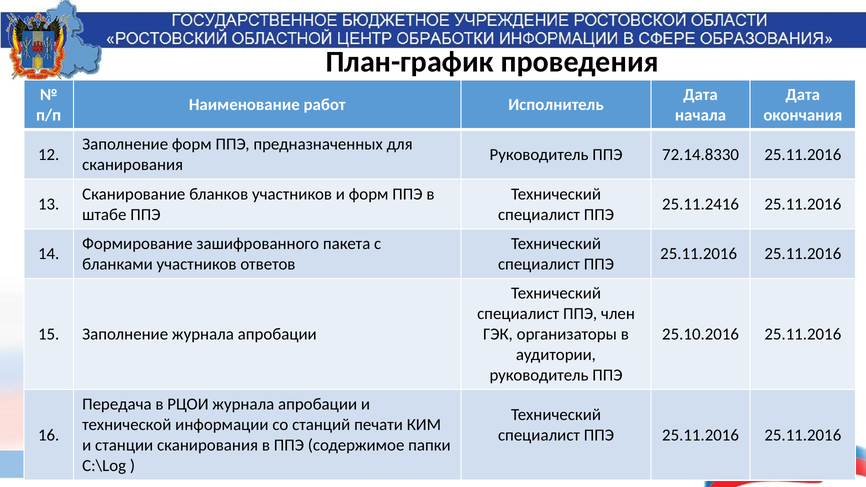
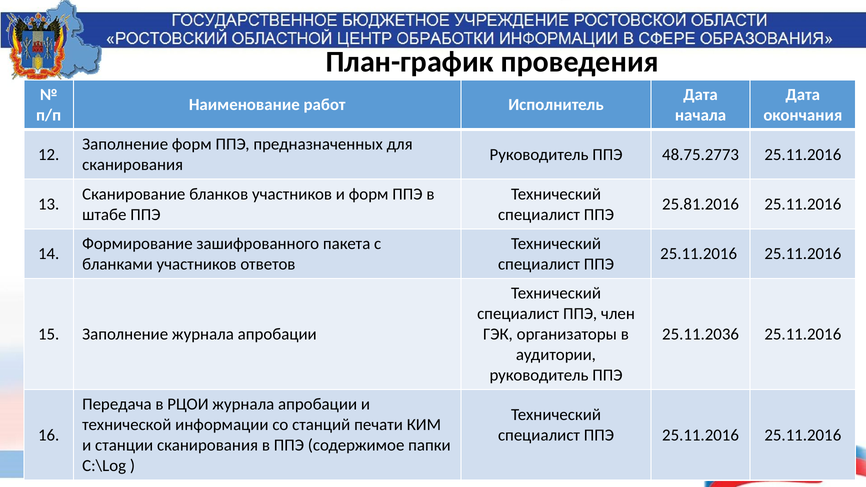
72.14.8330: 72.14.8330 -> 48.75.2773
25.11.2416: 25.11.2416 -> 25.81.2016
25.10.2016: 25.10.2016 -> 25.11.2036
